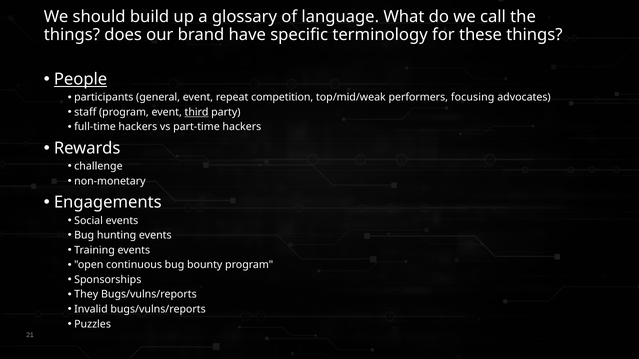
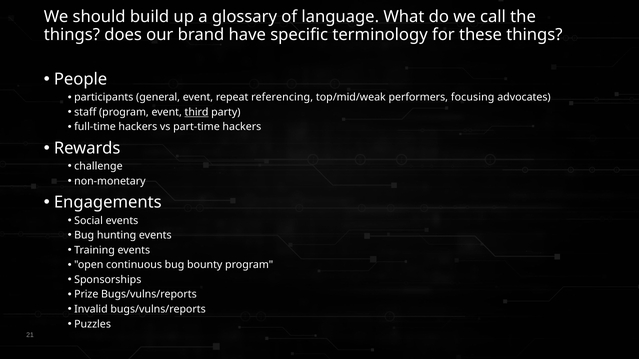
People underline: present -> none
competition: competition -> referencing
They: They -> Prize
